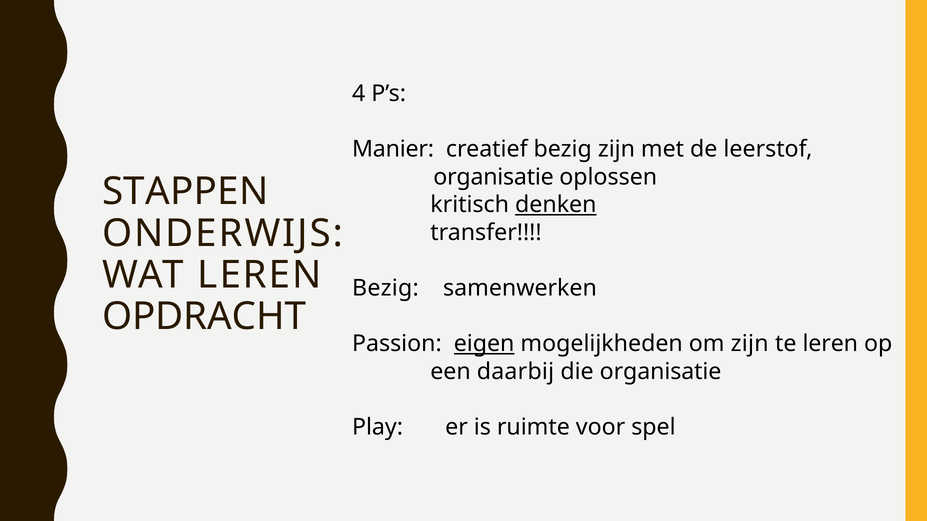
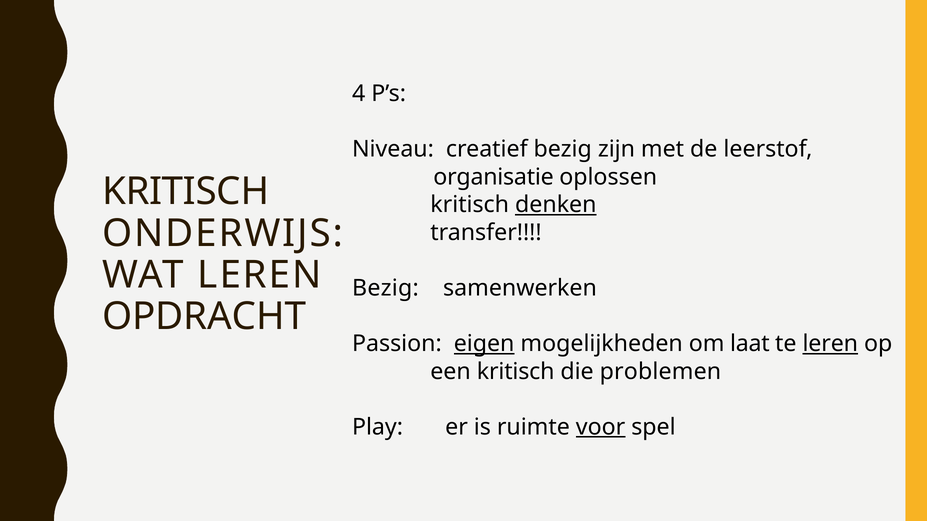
Manier: Manier -> Niveau
STAPPEN at (185, 192): STAPPEN -> KRITISCH
om zijn: zijn -> laat
leren at (830, 344) underline: none -> present
een daarbij: daarbij -> kritisch
die organisatie: organisatie -> problemen
voor underline: none -> present
